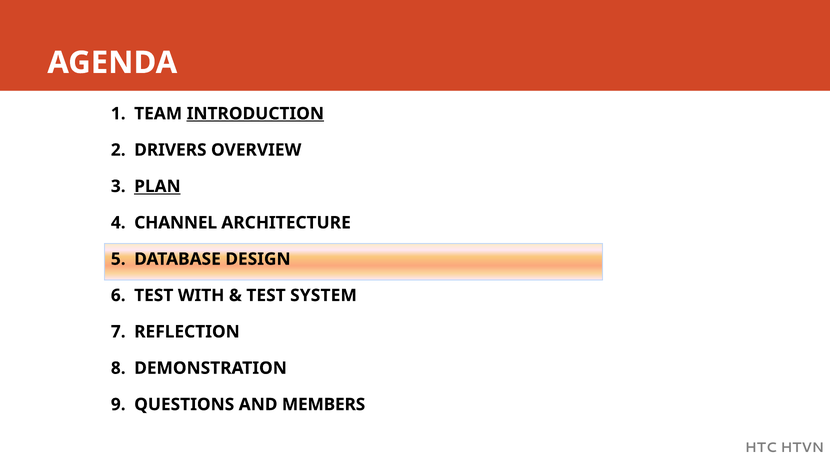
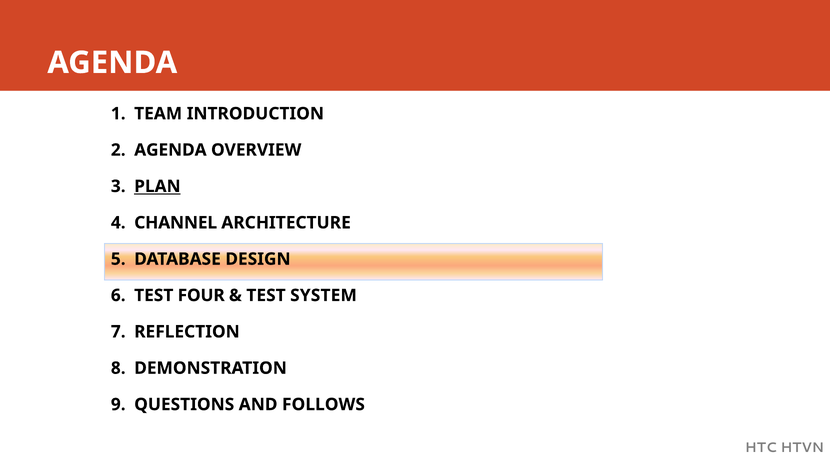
INTRODUCTION underline: present -> none
DRIVERS at (170, 150): DRIVERS -> AGENDA
WITH: WITH -> FOUR
MEMBERS: MEMBERS -> FOLLOWS
